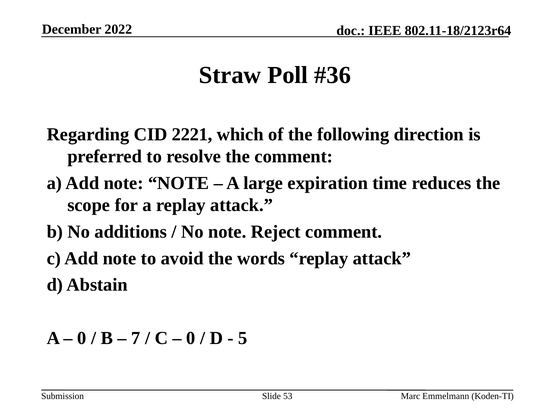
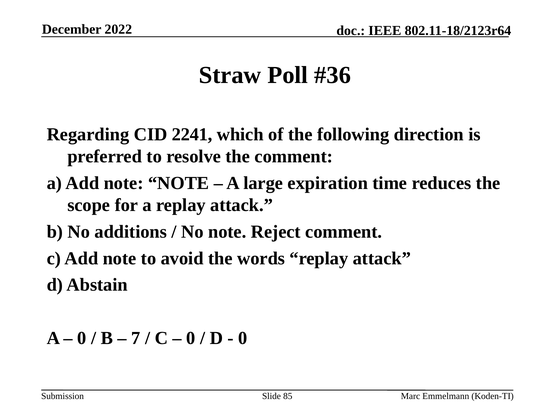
2221: 2221 -> 2241
5 at (243, 338): 5 -> 0
53: 53 -> 85
